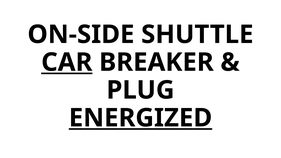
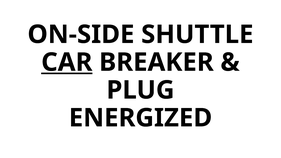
ENERGIZED underline: present -> none
